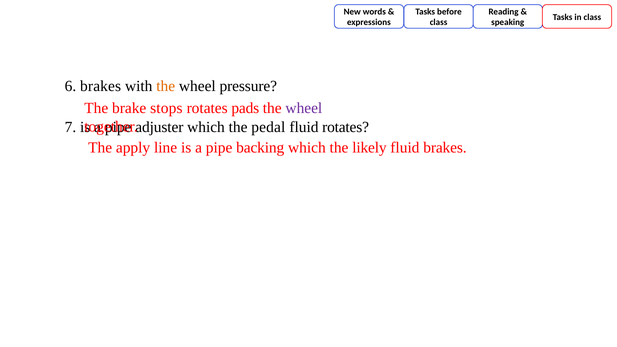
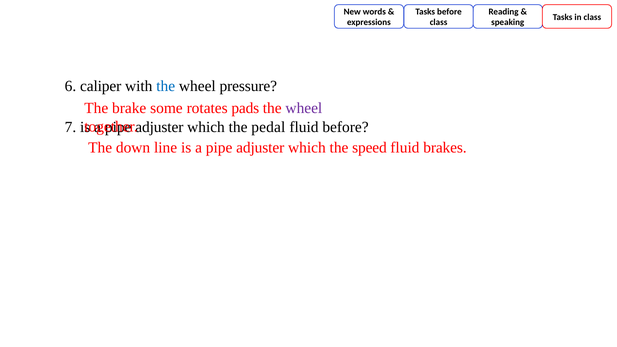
6 brakes: brakes -> caliper
the at (166, 86) colour: orange -> blue
stops: stops -> some
fluid rotates: rotates -> before
apply: apply -> down
backing at (260, 148): backing -> adjuster
likely: likely -> speed
